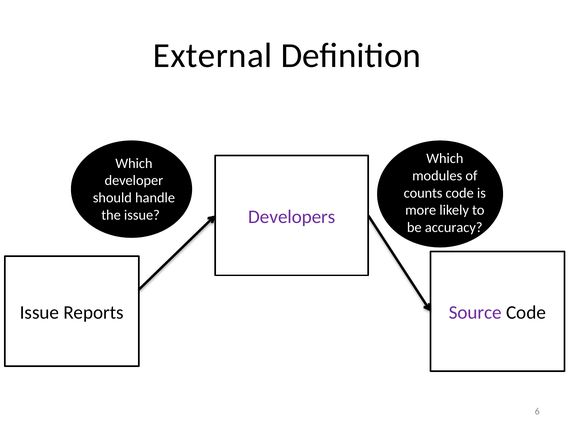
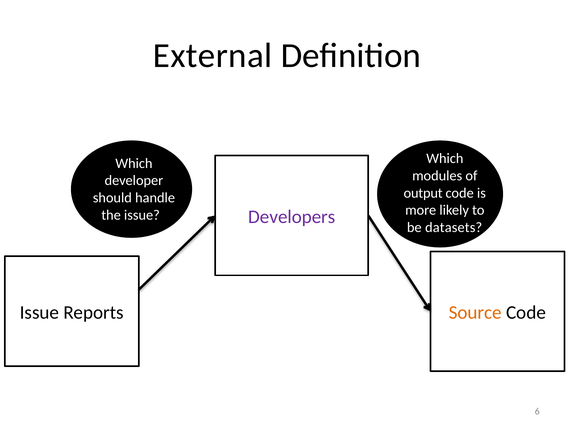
counts: counts -> output
accuracy: accuracy -> datasets
Source colour: purple -> orange
